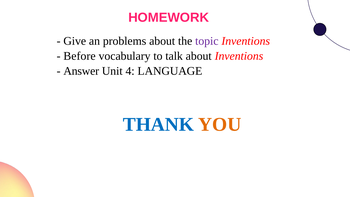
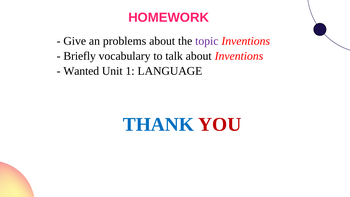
Before: Before -> Briefly
Answer: Answer -> Wanted
4: 4 -> 1
YOU colour: orange -> red
